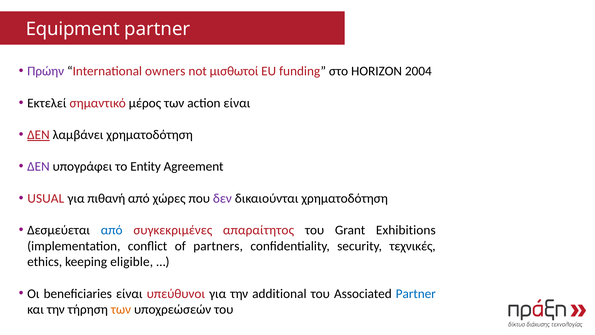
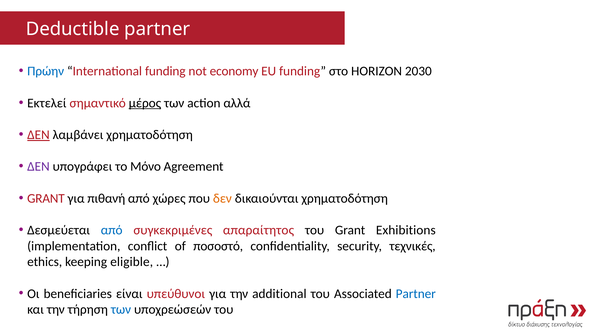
Equipment: Equipment -> Deductible
Πρώην colour: purple -> blue
International owners: owners -> funding
μισθωτοί: μισθωτοί -> economy
2004: 2004 -> 2030
μέρος underline: none -> present
action είναι: είναι -> αλλά
Entity: Entity -> Μόνο
USUAL at (46, 198): USUAL -> GRANT
δεν at (222, 198) colour: purple -> orange
partners: partners -> ποσοστό
των at (121, 309) colour: orange -> blue
